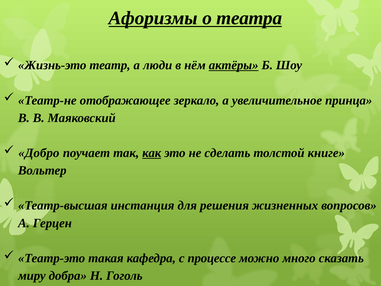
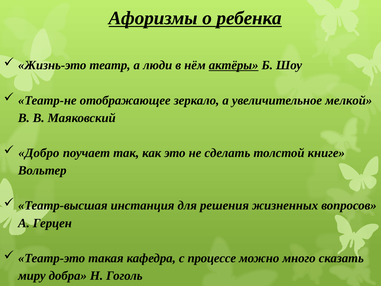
театра: театра -> ребенка
принца: принца -> мелкой
как underline: present -> none
